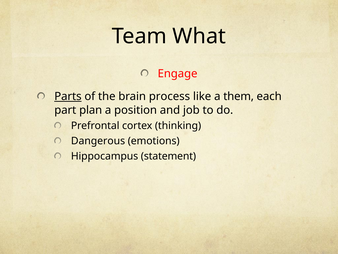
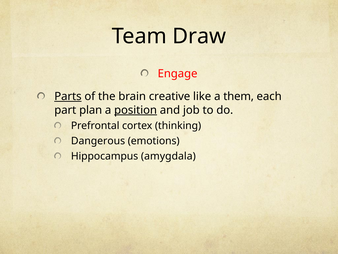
What: What -> Draw
process: process -> creative
position underline: none -> present
statement: statement -> amygdala
